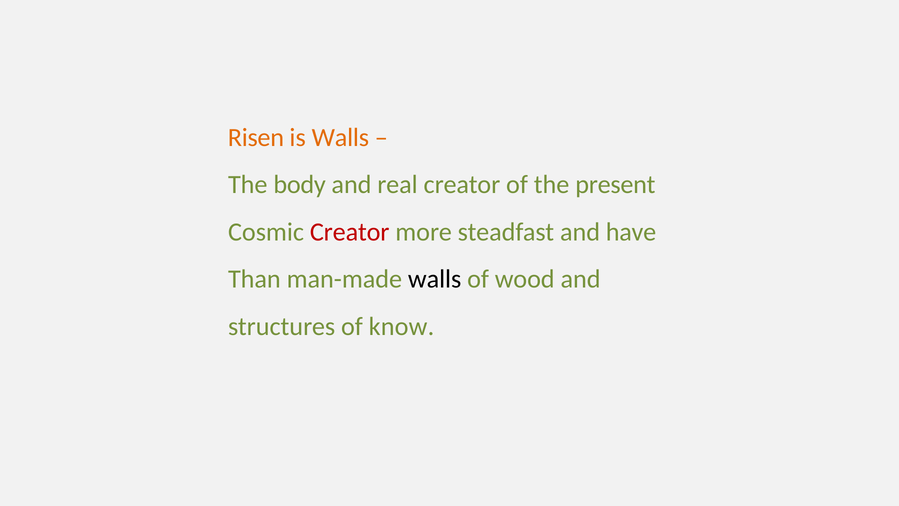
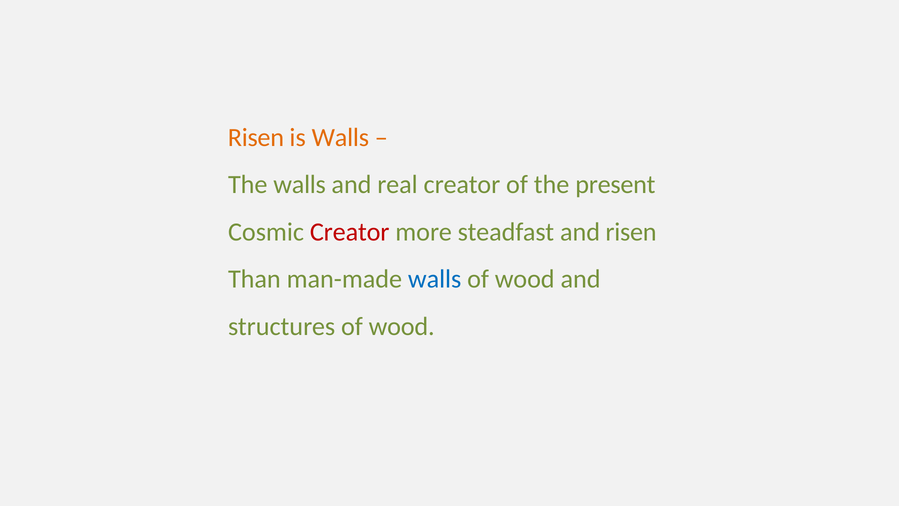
The body: body -> walls
and have: have -> risen
walls at (435, 279) colour: black -> blue
structures of know: know -> wood
